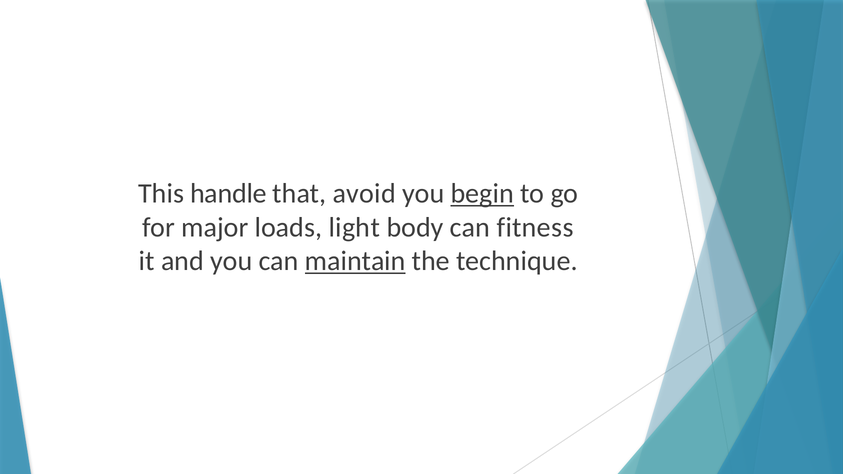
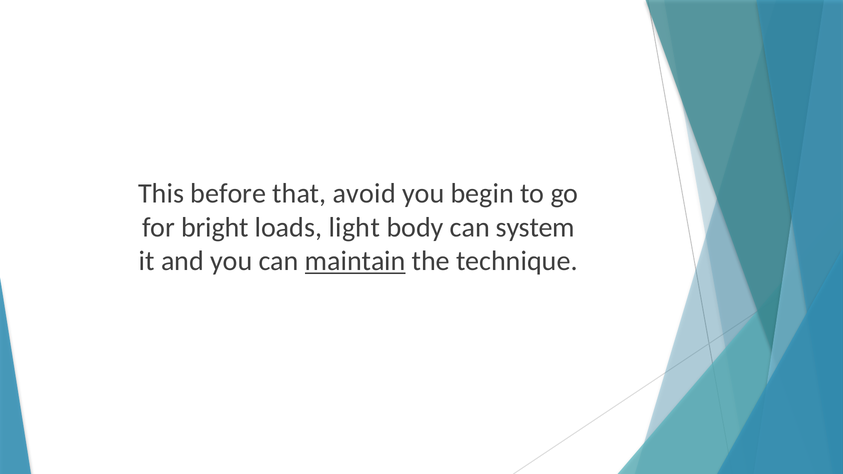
handle: handle -> before
begin underline: present -> none
major: major -> bright
fitness: fitness -> system
